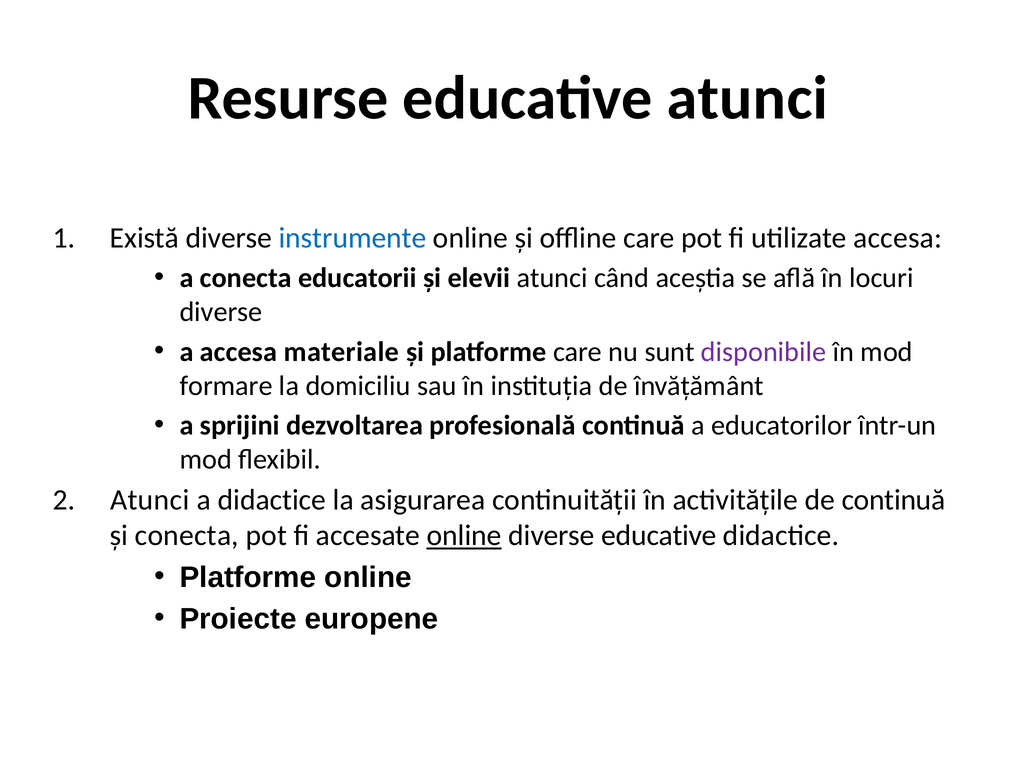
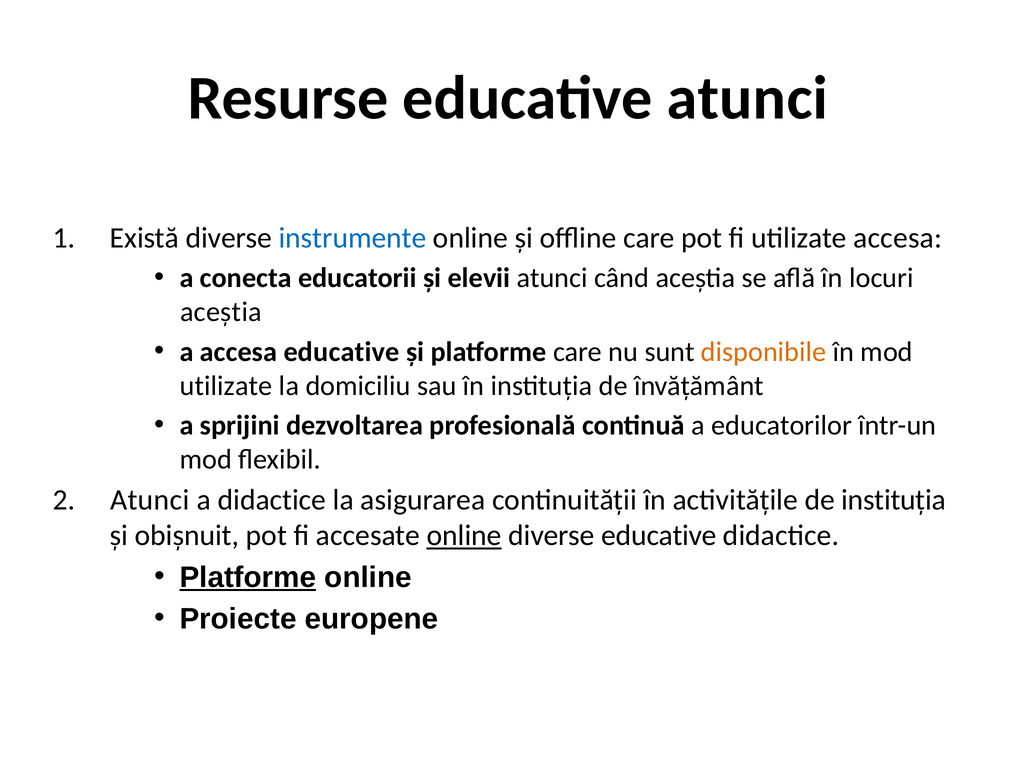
diverse at (221, 312): diverse -> aceștia
accesa materiale: materiale -> educative
disponibile colour: purple -> orange
formare at (226, 386): formare -> utilizate
de continuă: continuă -> instituția
și conecta: conecta -> obișnuit
Platforme at (248, 577) underline: none -> present
